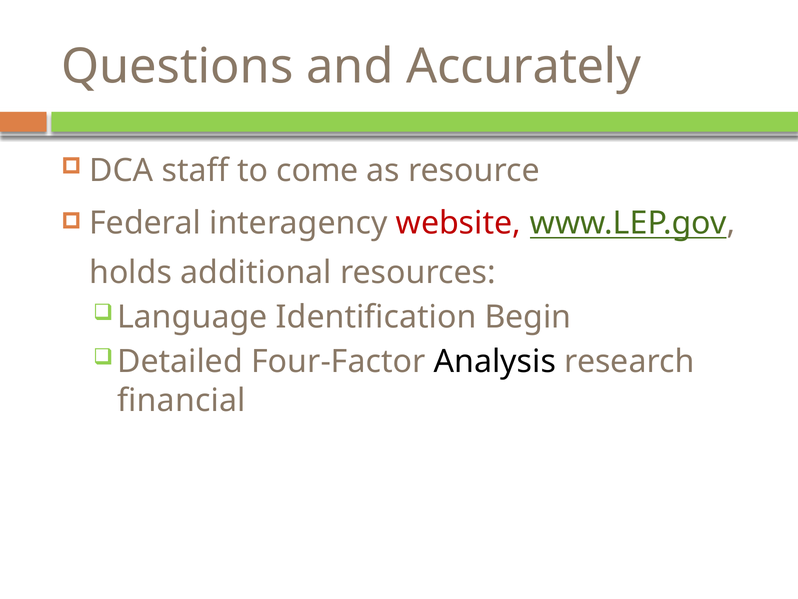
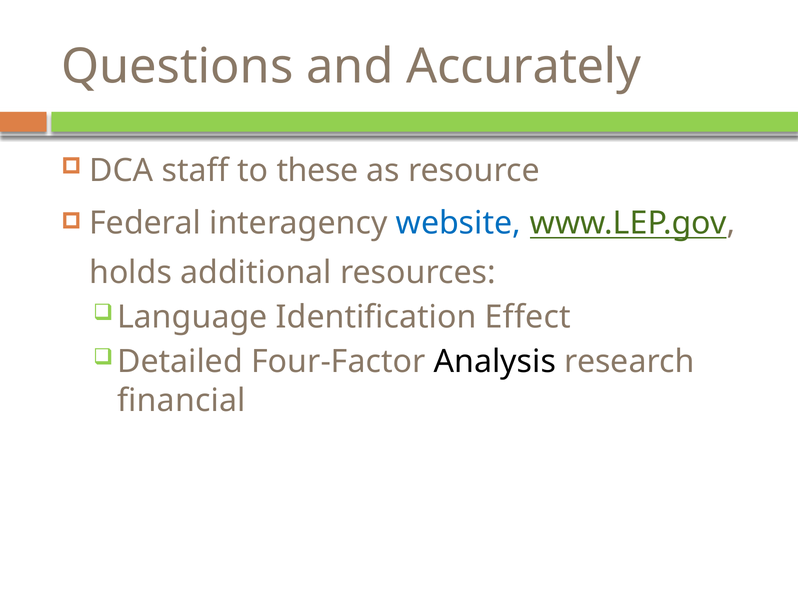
come: come -> these
website colour: red -> blue
Begin: Begin -> Effect
